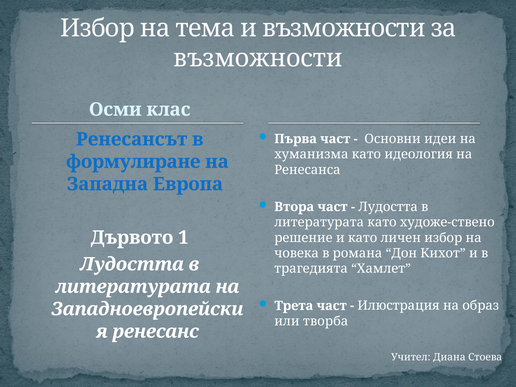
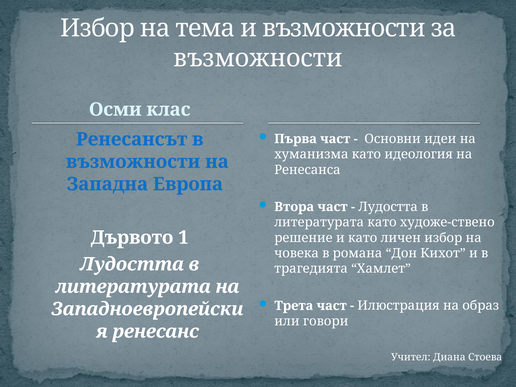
формулиране at (133, 162): формулиране -> възможности
творба: творба -> говори
